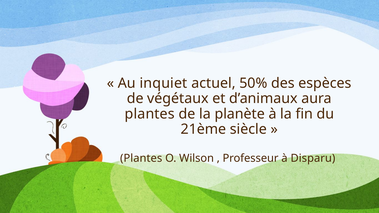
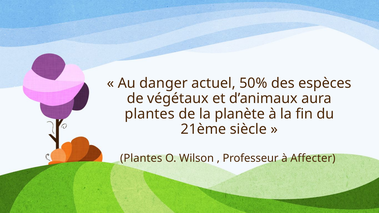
inquiet: inquiet -> danger
Disparu: Disparu -> Affecter
